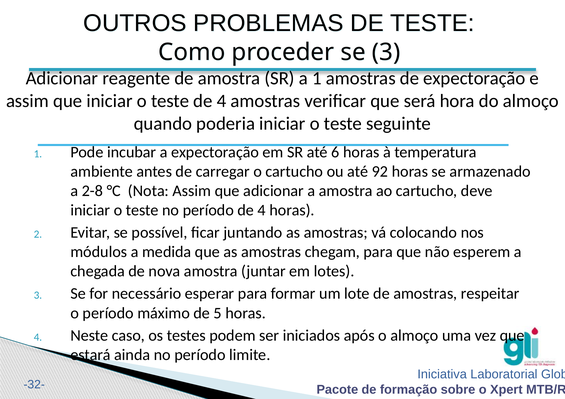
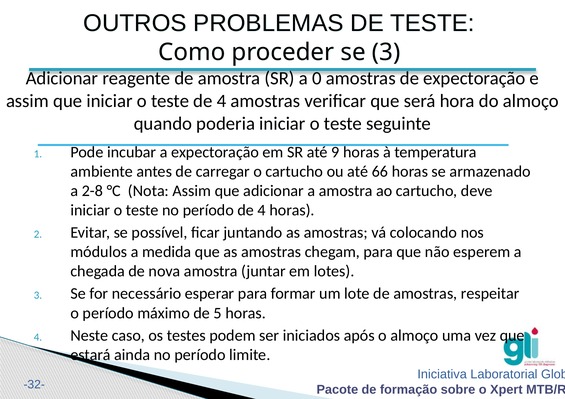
a 1: 1 -> 0
6: 6 -> 9
92: 92 -> 66
